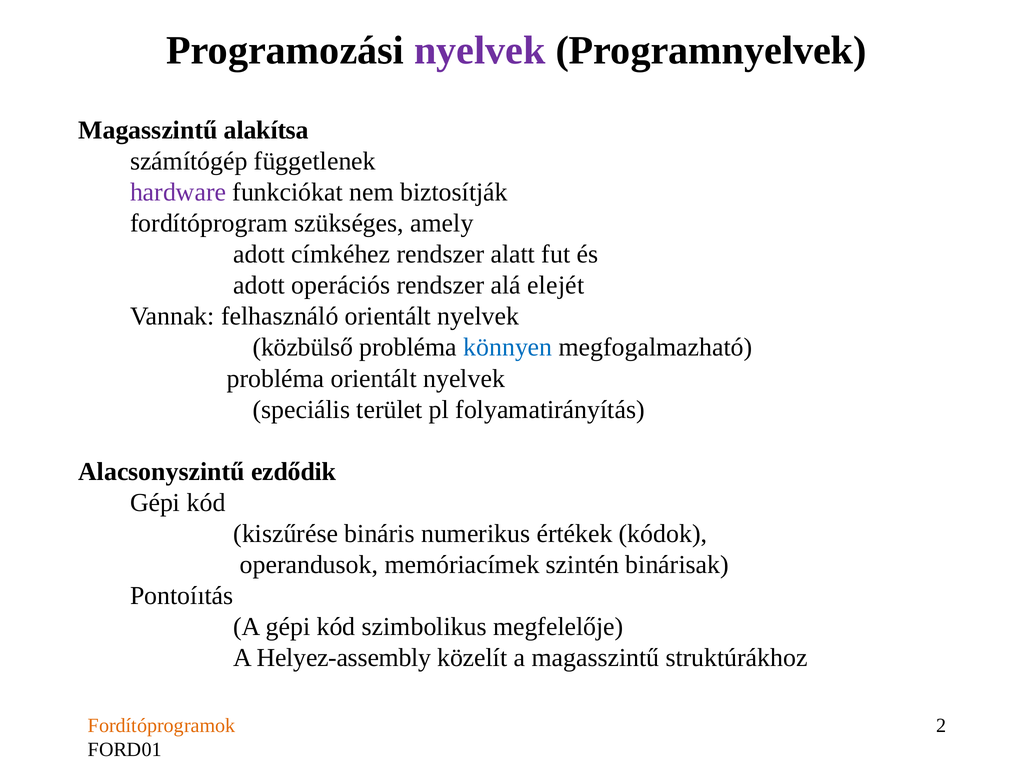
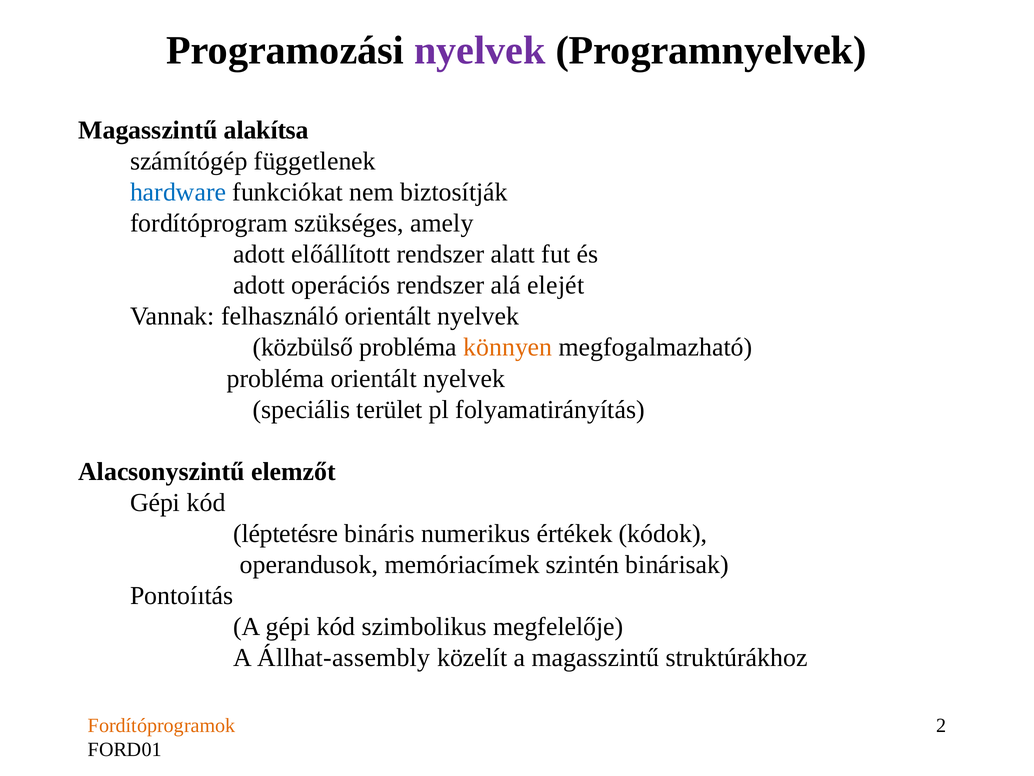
hardware colour: purple -> blue
címkéhez: címkéhez -> előállított
könnyen colour: blue -> orange
ezdődik: ezdődik -> elemzőt
kiszűrése: kiszűrése -> léptetésre
Helyez-assembly: Helyez-assembly -> Állhat-assembly
